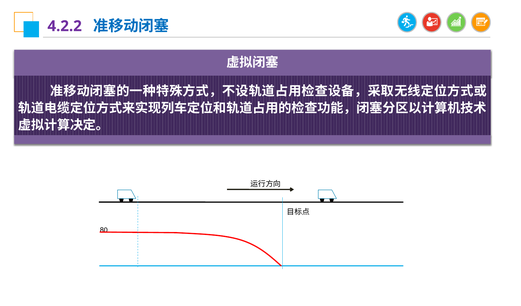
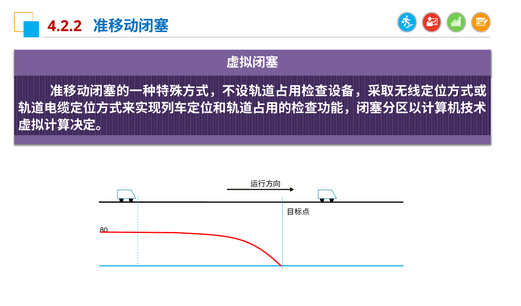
4.2.2 colour: purple -> red
